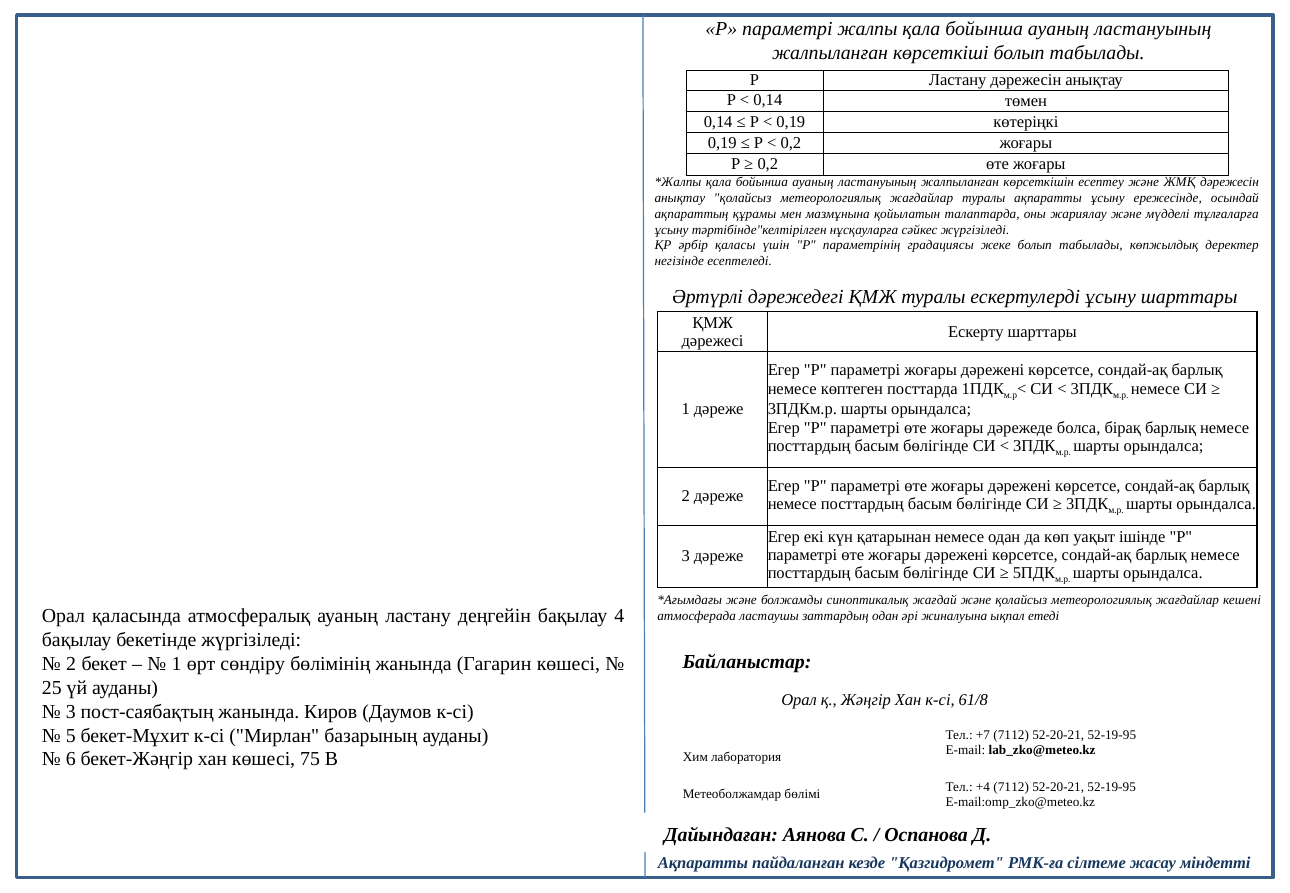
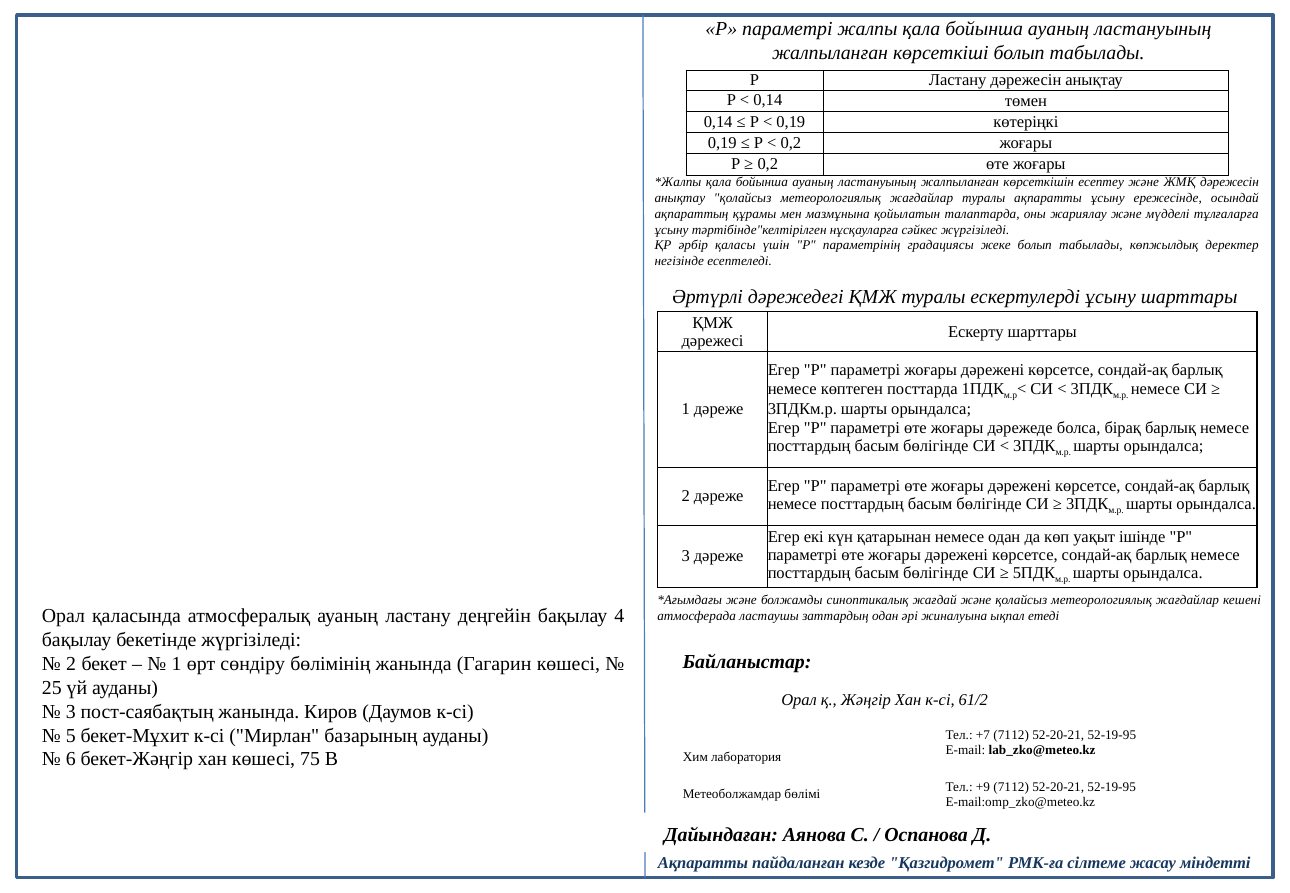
61/8: 61/8 -> 61/2
+4: +4 -> +9
